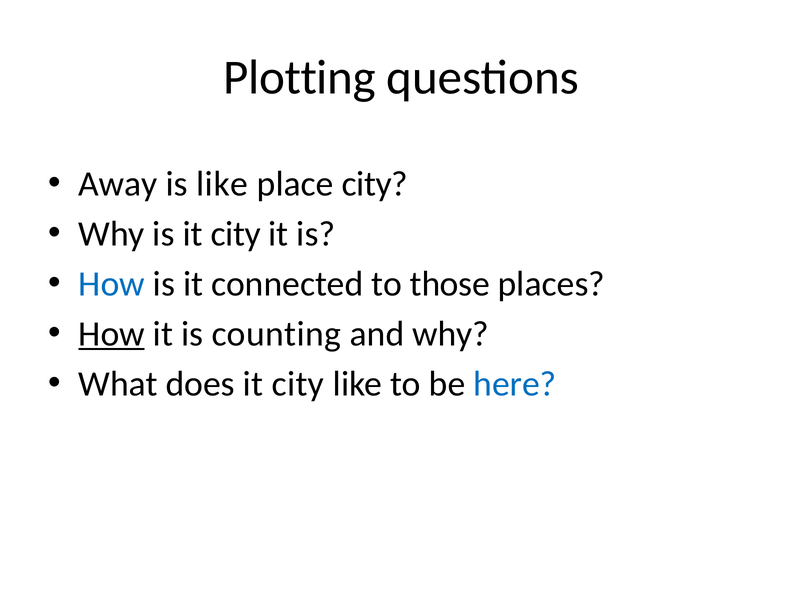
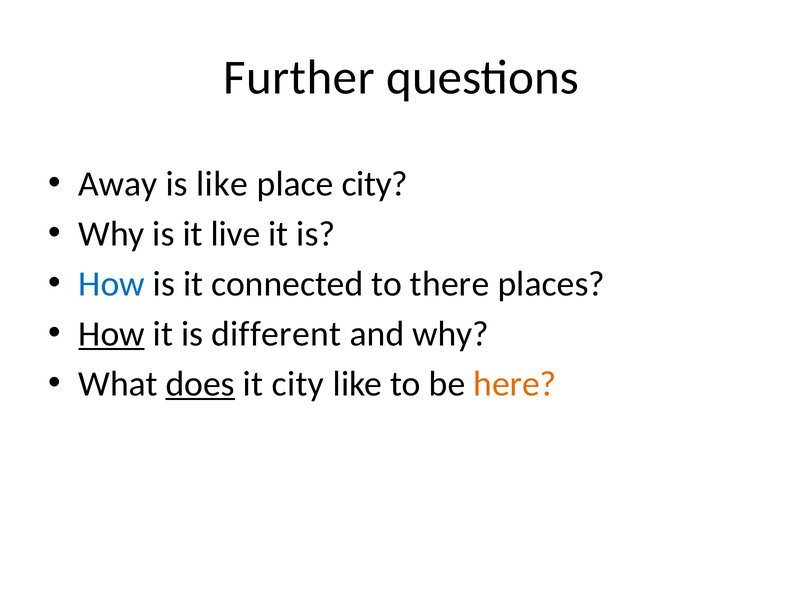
Plotting: Plotting -> Further
is it city: city -> live
those: those -> there
counting: counting -> different
does underline: none -> present
here colour: blue -> orange
